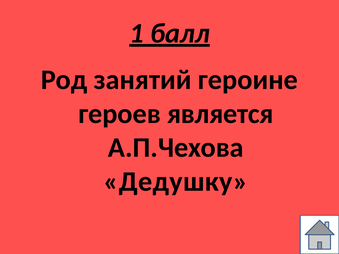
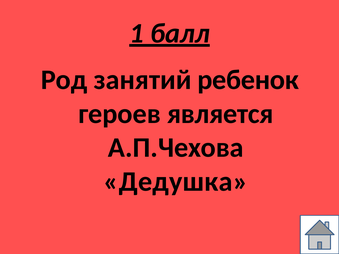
героине: героине -> ребенок
Дедушку: Дедушку -> Дедушка
